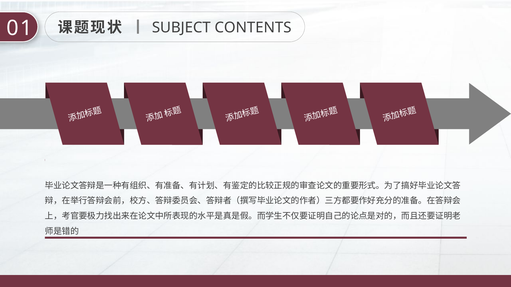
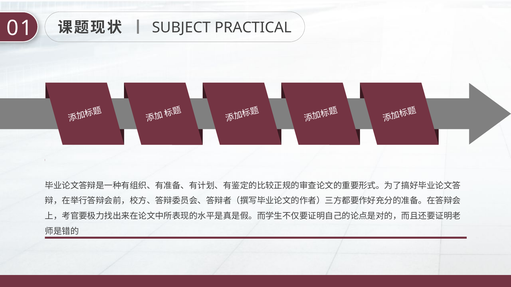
CONTENTS: CONTENTS -> PRACTICAL
